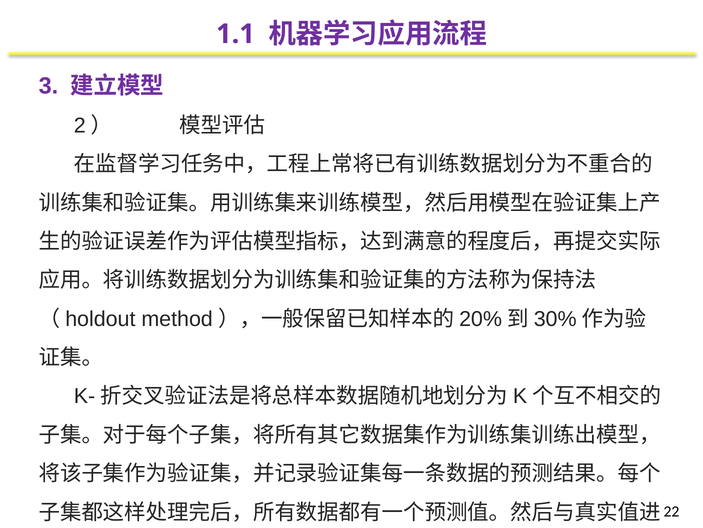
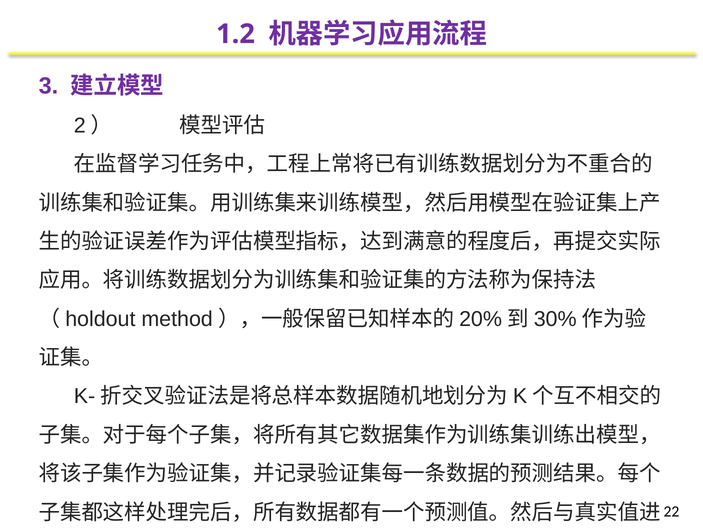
1.1: 1.1 -> 1.2
